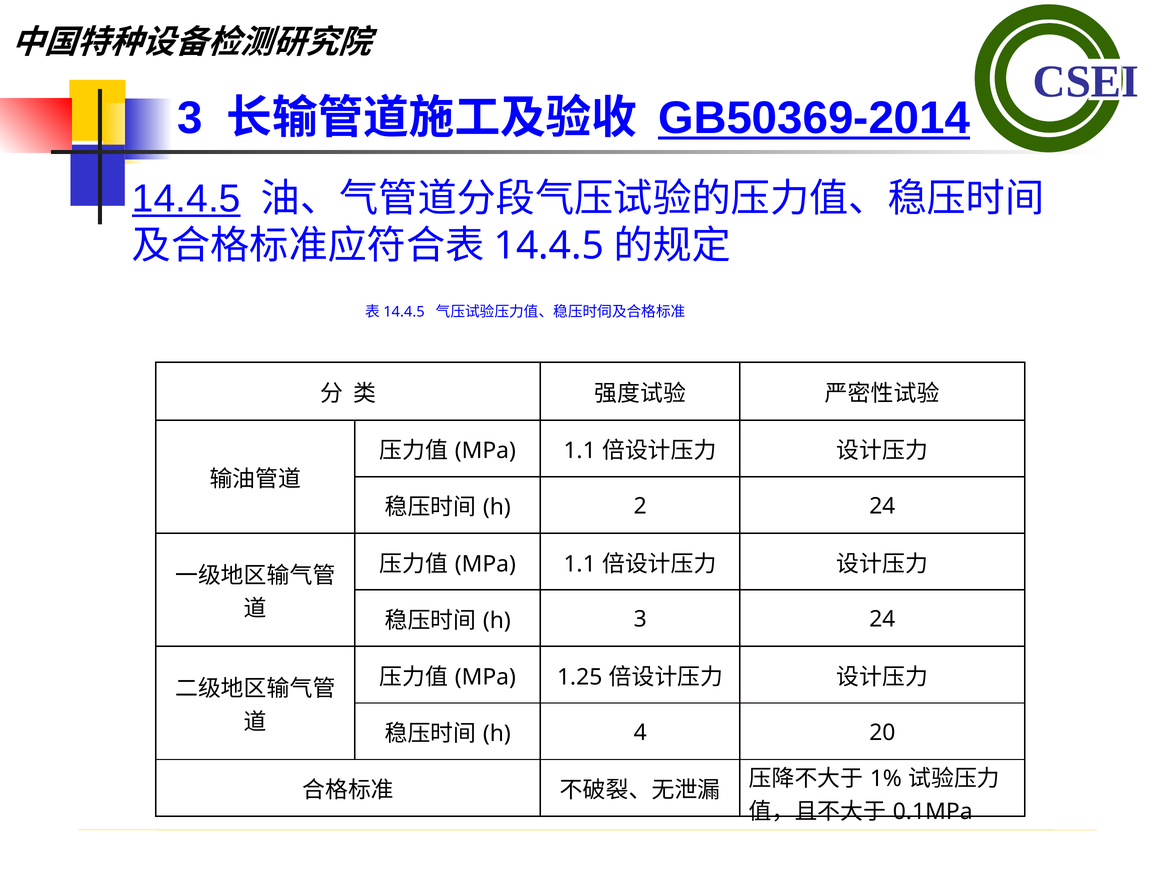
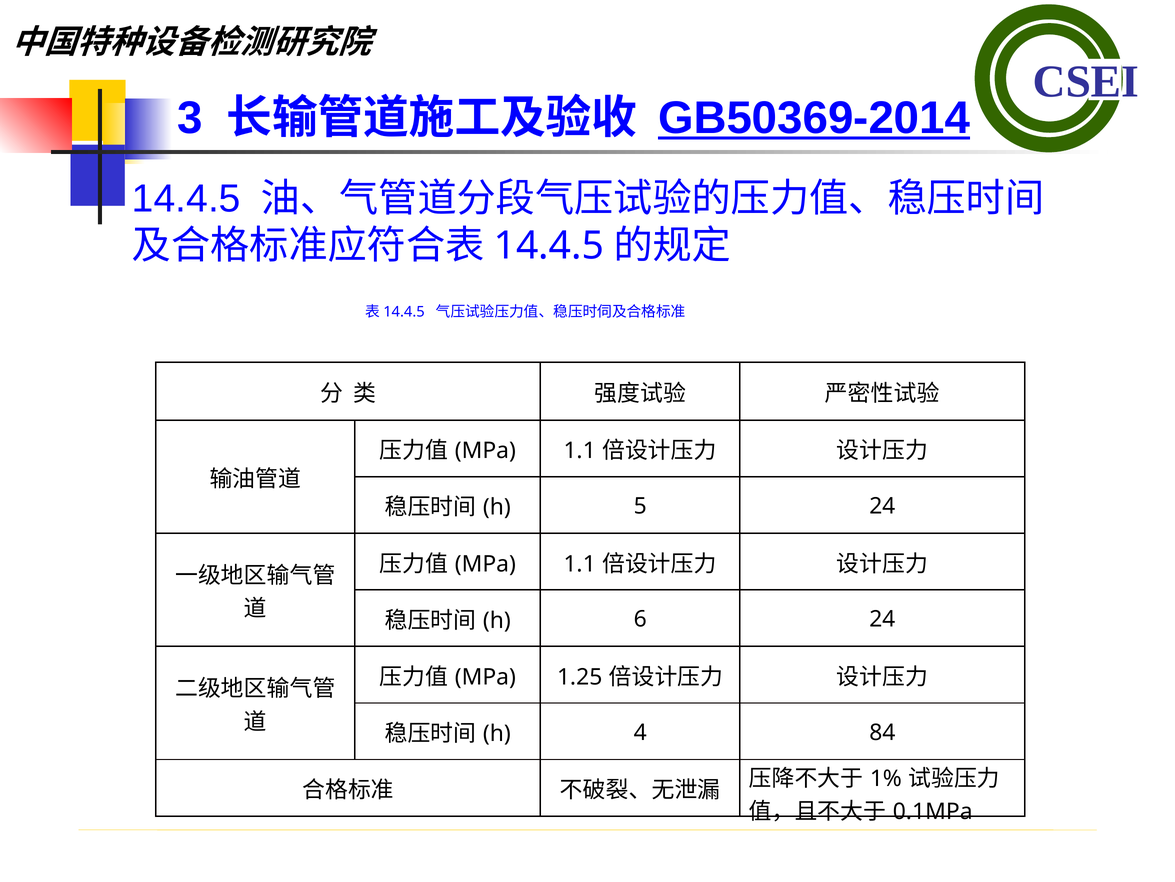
14.4.5 at (186, 199) underline: present -> none
2: 2 -> 5
3 at (640, 619): 3 -> 6
20: 20 -> 84
